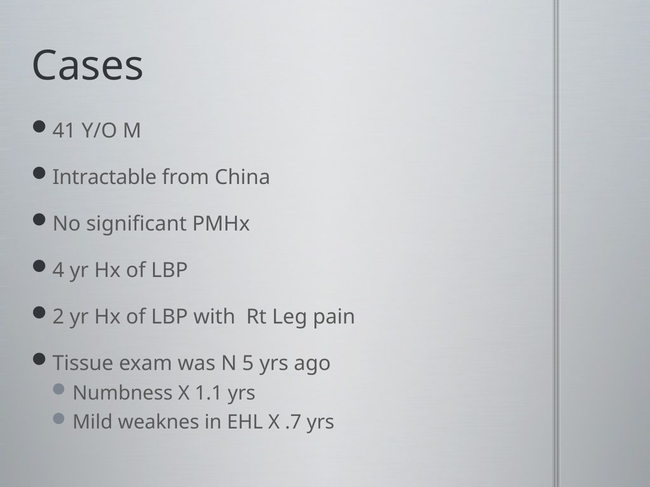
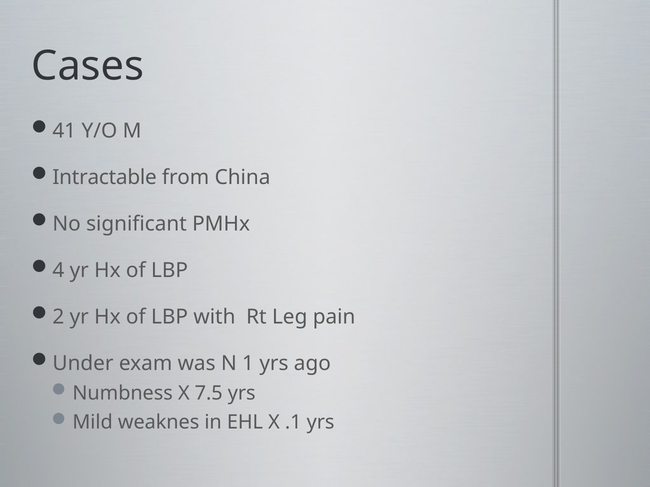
Tissue: Tissue -> Under
5: 5 -> 1
1.1: 1.1 -> 7.5
.7: .7 -> .1
